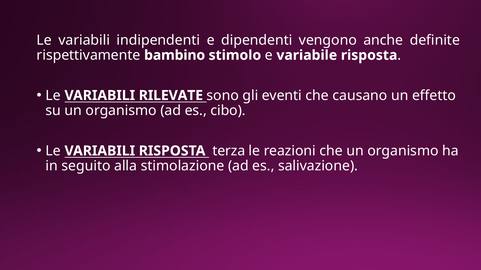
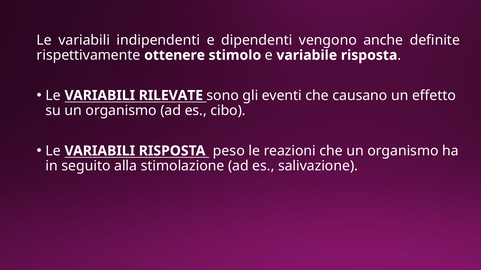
bambino: bambino -> ottenere
terza: terza -> peso
